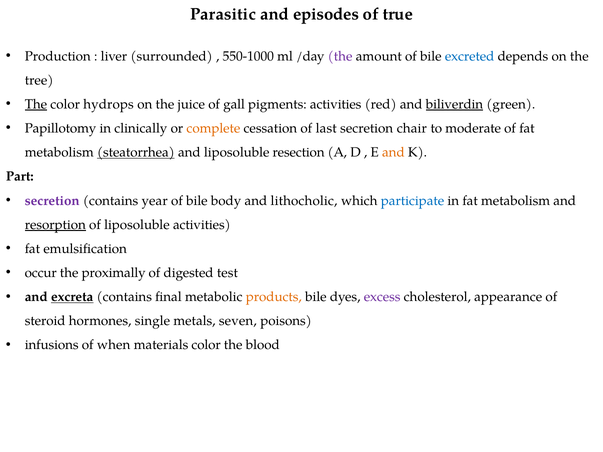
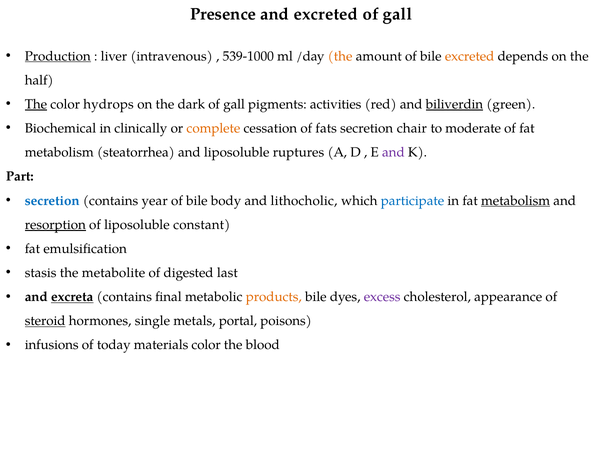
Parasitic: Parasitic -> Presence
and episodes: episodes -> excreted
true at (398, 14): true -> gall
Production underline: none -> present
surrounded: surrounded -> intravenous
550-1000: 550-1000 -> 539-1000
the at (340, 56) colour: purple -> orange
excreted at (470, 56) colour: blue -> orange
tree: tree -> half
juice: juice -> dark
Papillotomy: Papillotomy -> Biochemical
last: last -> fats
steatorrhea underline: present -> none
resection: resection -> ruptures
and at (393, 153) colour: orange -> purple
secretion at (52, 201) colour: purple -> blue
metabolism at (516, 201) underline: none -> present
liposoluble activities: activities -> constant
occur: occur -> stasis
proximally: proximally -> metabolite
test: test -> last
steroid underline: none -> present
seven: seven -> portal
when: when -> today
